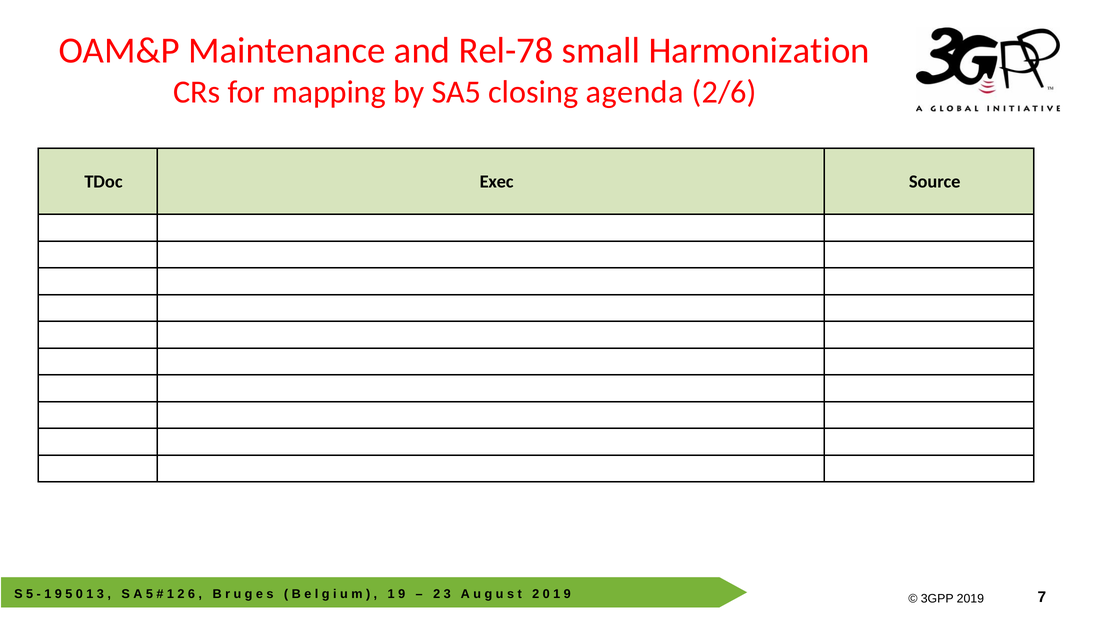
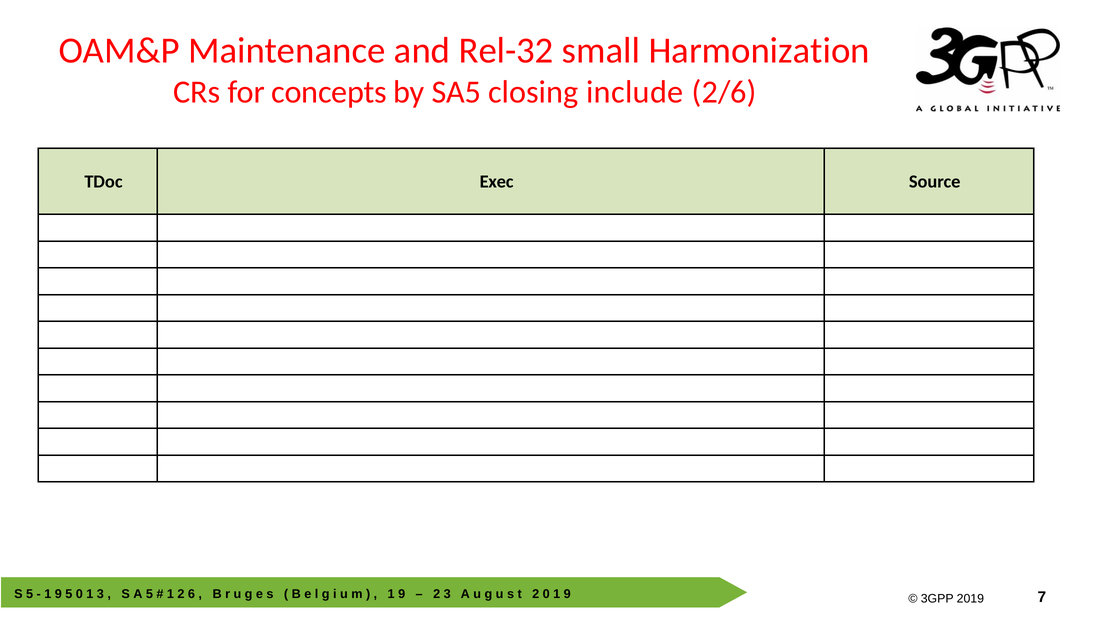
Rel-78: Rel-78 -> Rel-32
mapping: mapping -> concepts
agenda: agenda -> include
